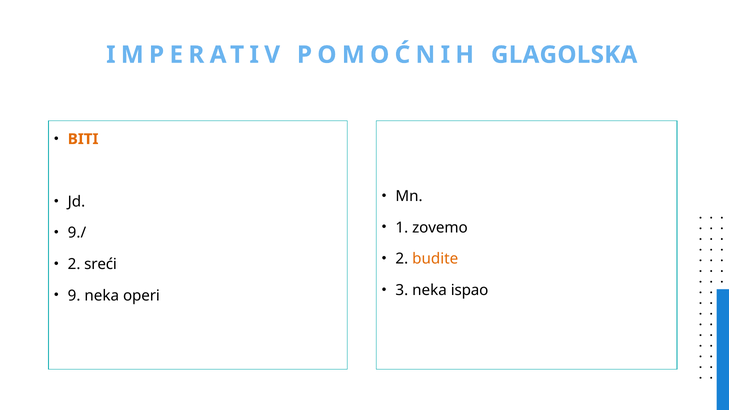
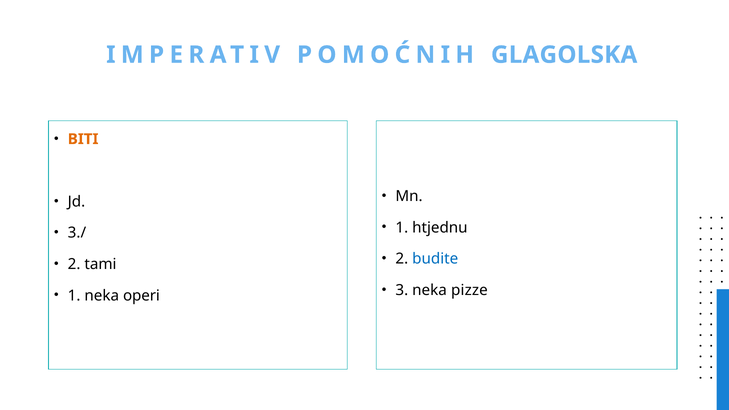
zovemo: zovemo -> htjednu
9./: 9./ -> 3./
budite colour: orange -> blue
sreći: sreći -> tami
ispao: ispao -> pizze
9 at (74, 296): 9 -> 1
